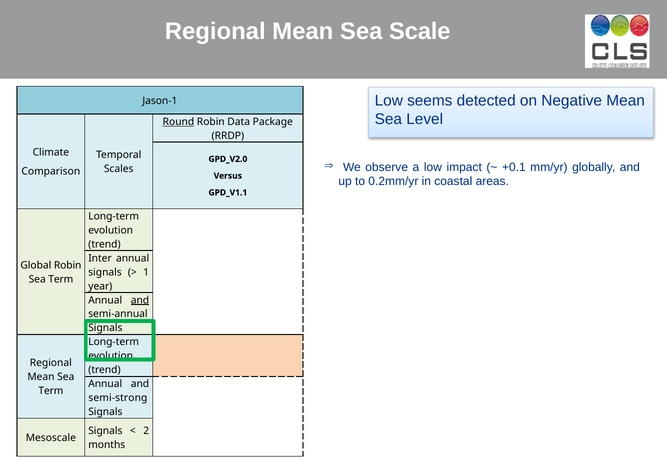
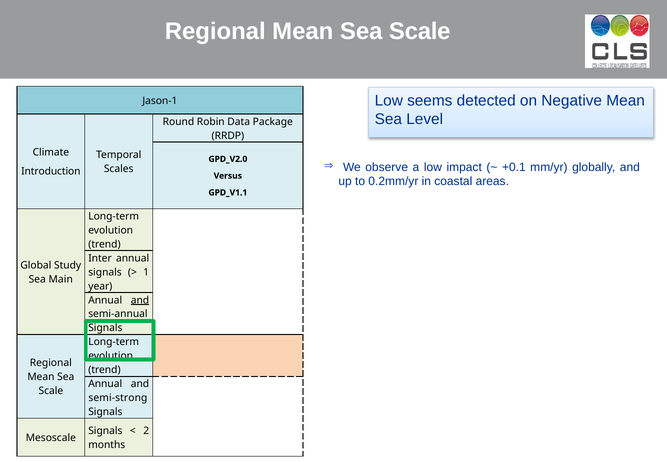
Round underline: present -> none
Comparison: Comparison -> Introduction
Global Robin: Robin -> Study
Term at (61, 279): Term -> Main
Term at (51, 391): Term -> Scale
